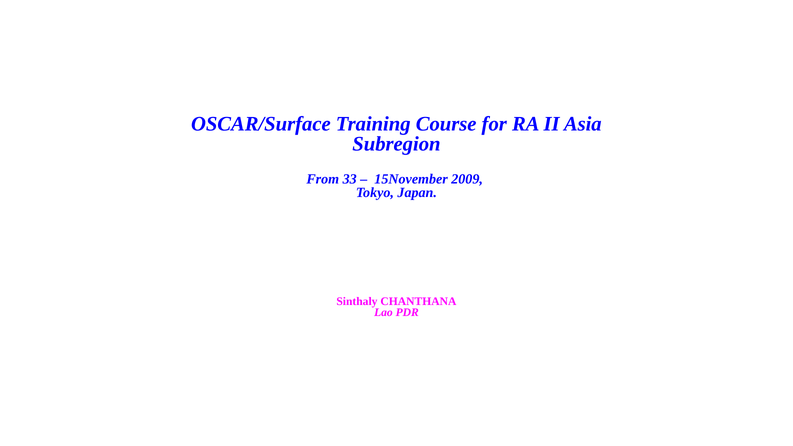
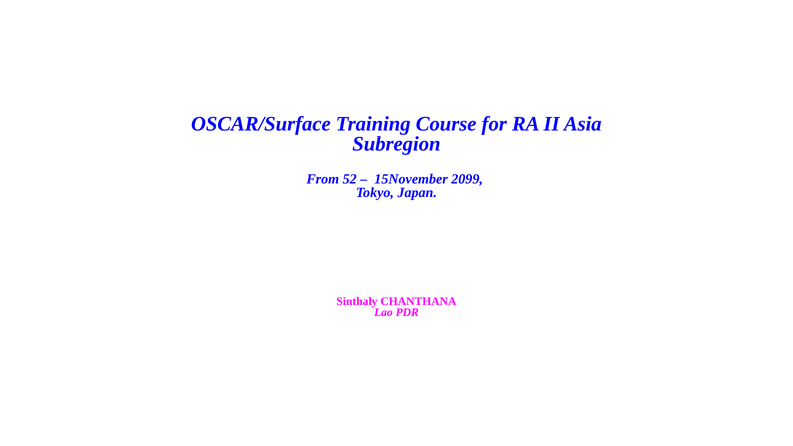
33: 33 -> 52
2009: 2009 -> 2099
